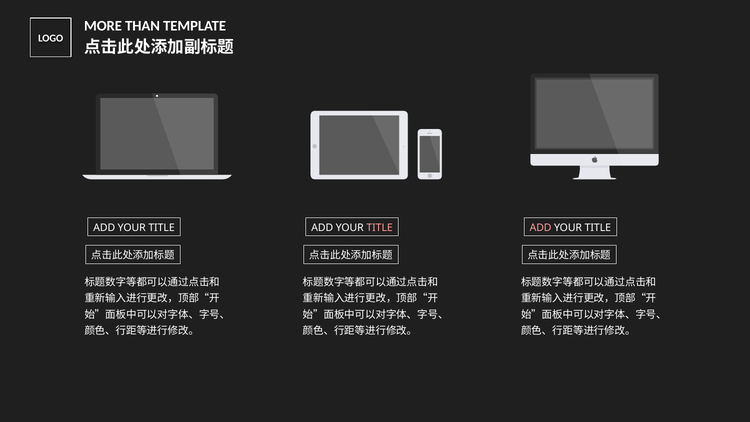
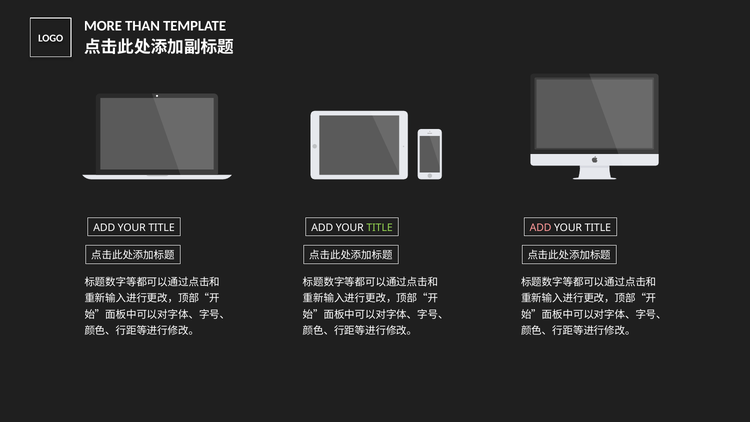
TITLE at (380, 227) colour: pink -> light green
